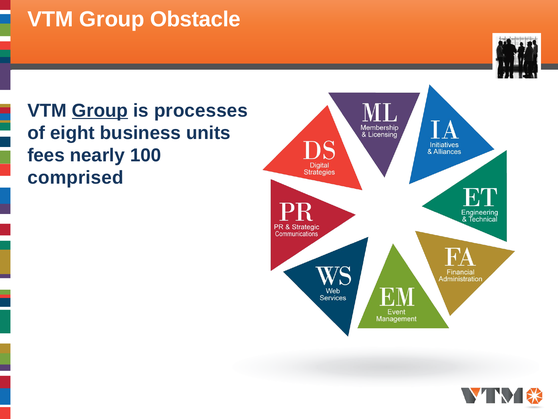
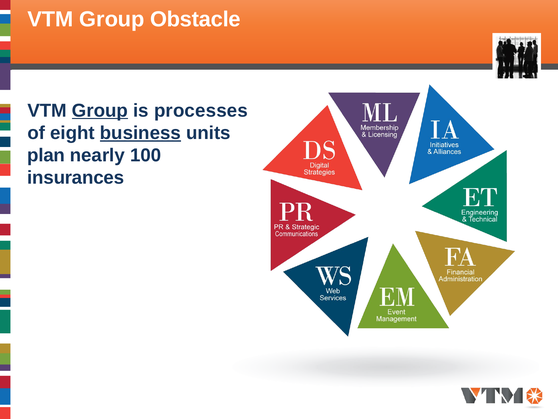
business underline: none -> present
fees: fees -> plan
comprised: comprised -> insurances
